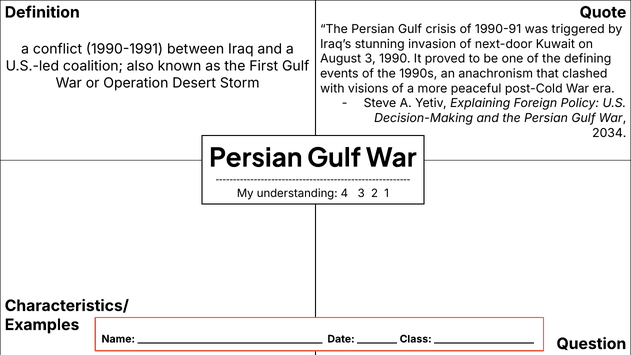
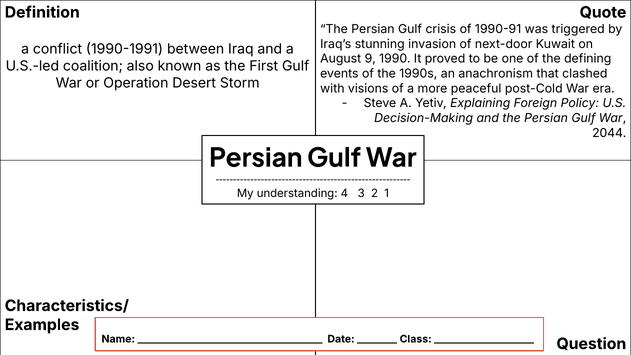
August 3: 3 -> 9
2034: 2034 -> 2044
